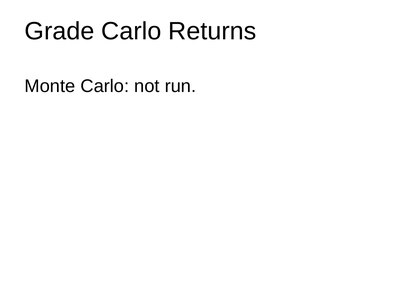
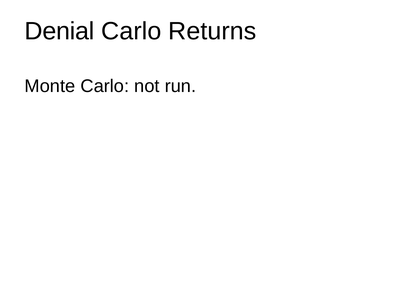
Grade: Grade -> Denial
